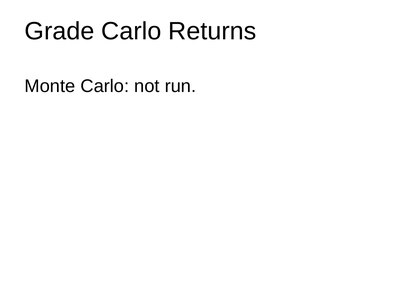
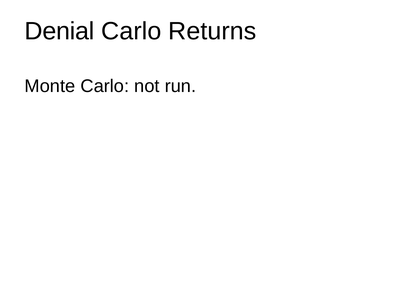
Grade: Grade -> Denial
